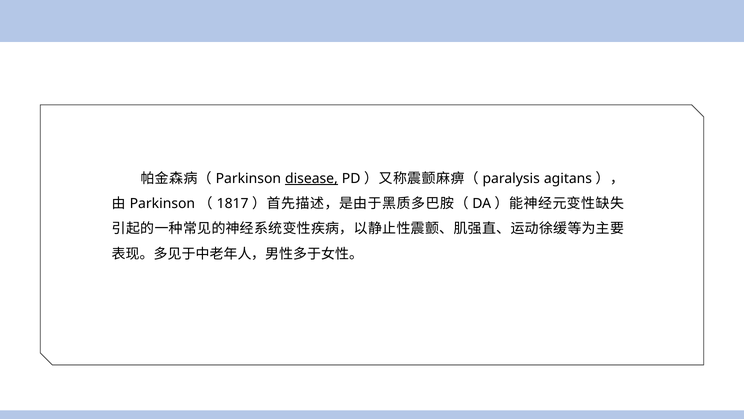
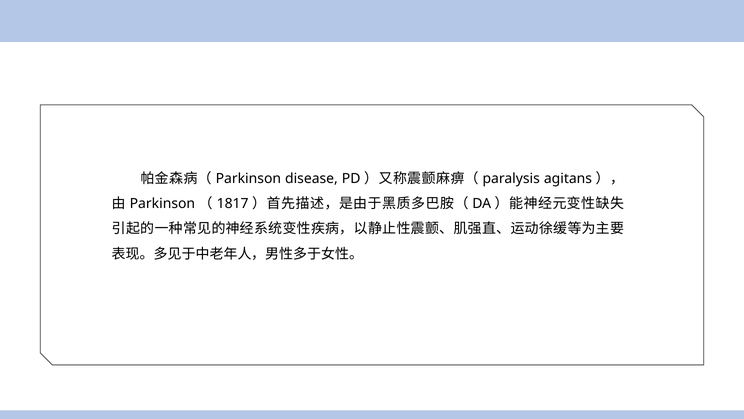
disease underline: present -> none
